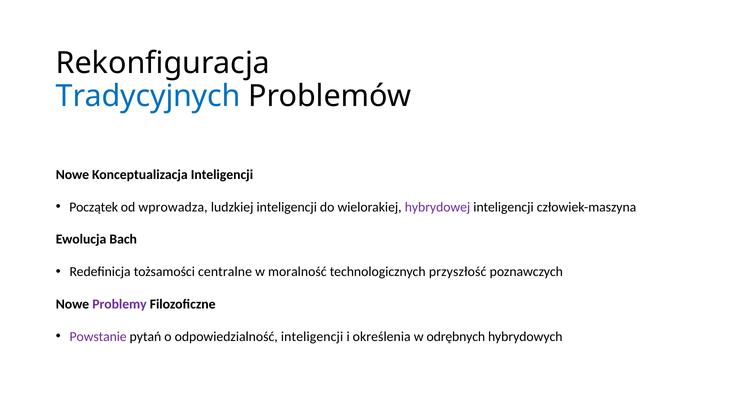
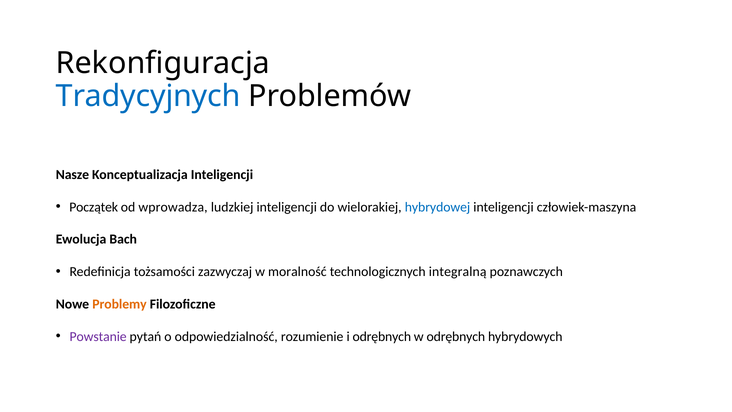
Nowe at (72, 175): Nowe -> Nasze
hybrydowej colour: purple -> blue
centralne: centralne -> zazwyczaj
przyszłość: przyszłość -> integralną
Problemy colour: purple -> orange
odpowiedzialność inteligencji: inteligencji -> rozumienie
i określenia: określenia -> odrębnych
